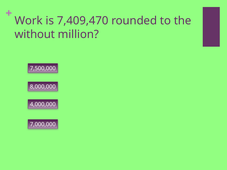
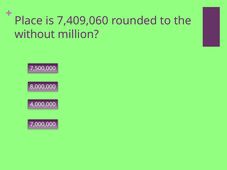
Work: Work -> Place
7,409,470: 7,409,470 -> 7,409,060
